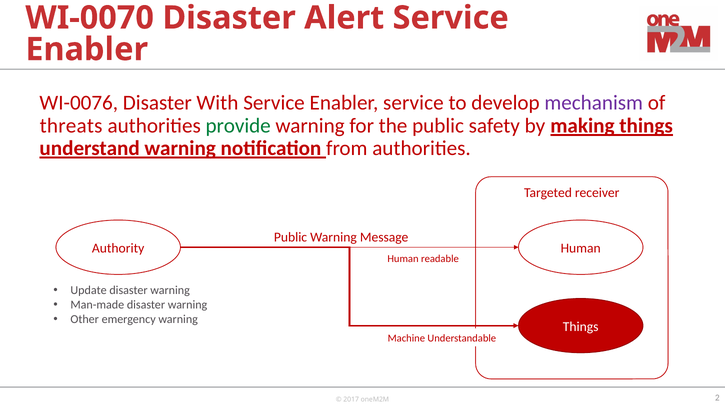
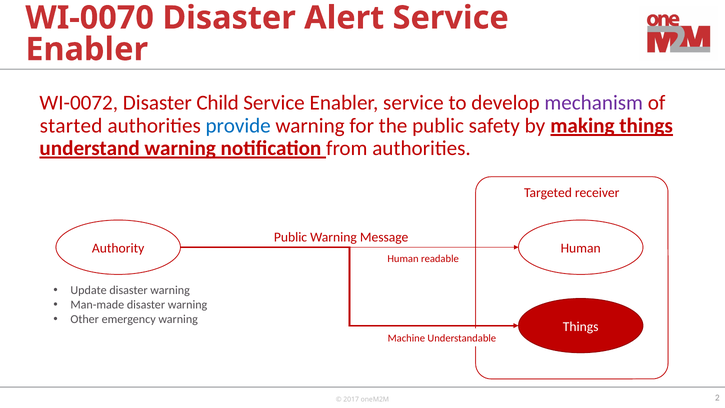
WI-0076: WI-0076 -> WI-0072
With: With -> Child
threats: threats -> started
provide colour: green -> blue
